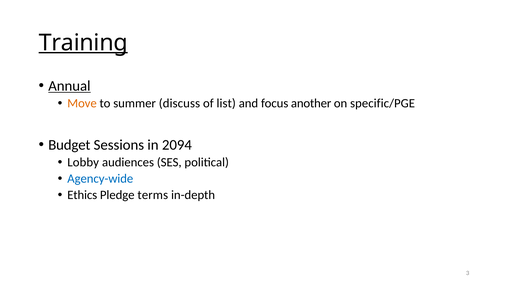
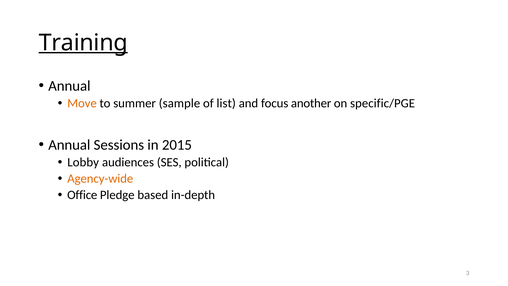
Annual at (69, 86) underline: present -> none
discuss: discuss -> sample
Budget at (69, 145): Budget -> Annual
2094: 2094 -> 2015
Agency-wide colour: blue -> orange
Ethics: Ethics -> Office
terms: terms -> based
